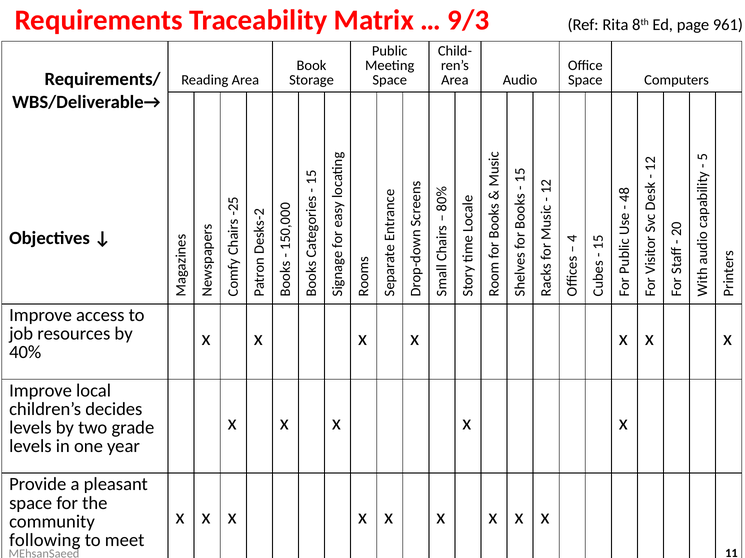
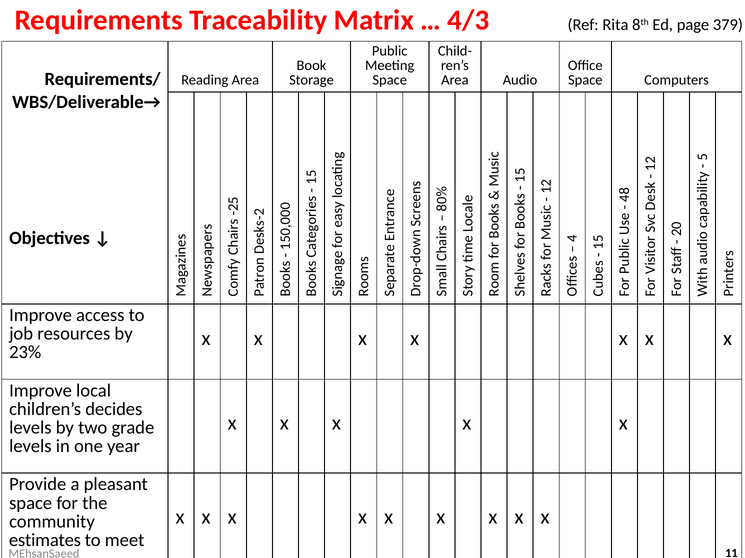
9/3: 9/3 -> 4/3
961: 961 -> 379
40%: 40% -> 23%
following: following -> estimates
